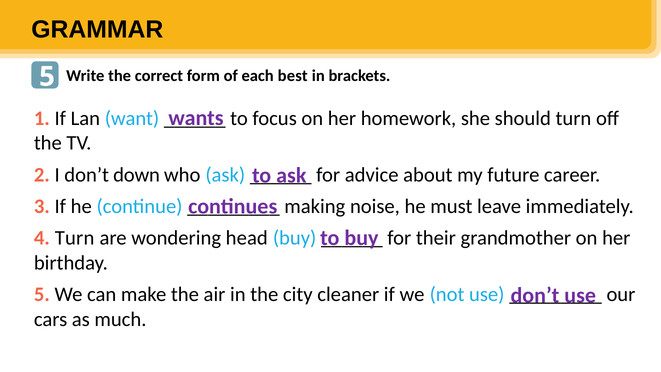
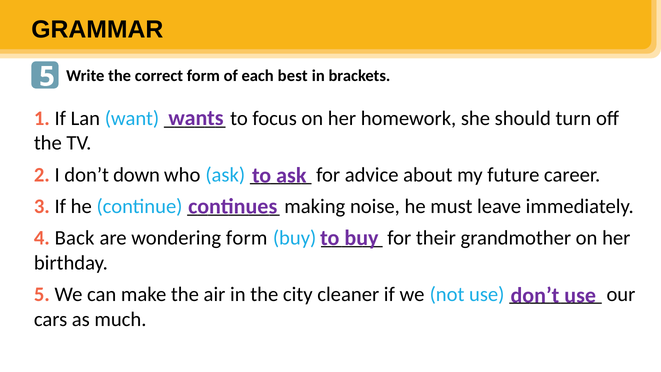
4 Turn: Turn -> Back
wondering head: head -> form
